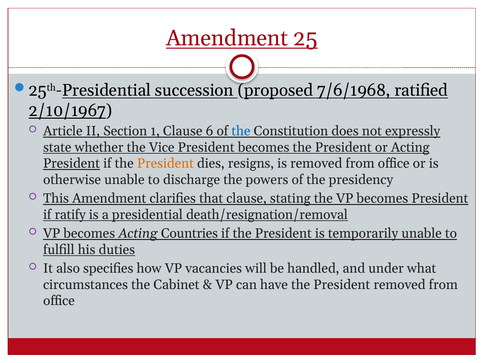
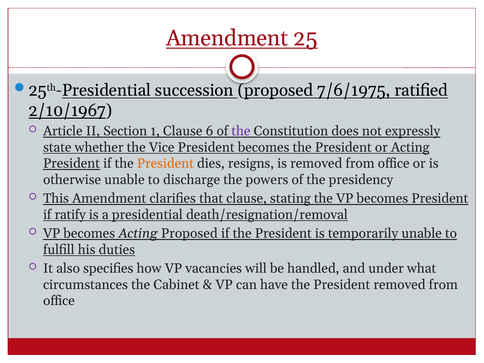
7/6/1968: 7/6/1968 -> 7/6/1975
the at (241, 131) colour: blue -> purple
Acting Countries: Countries -> Proposed
